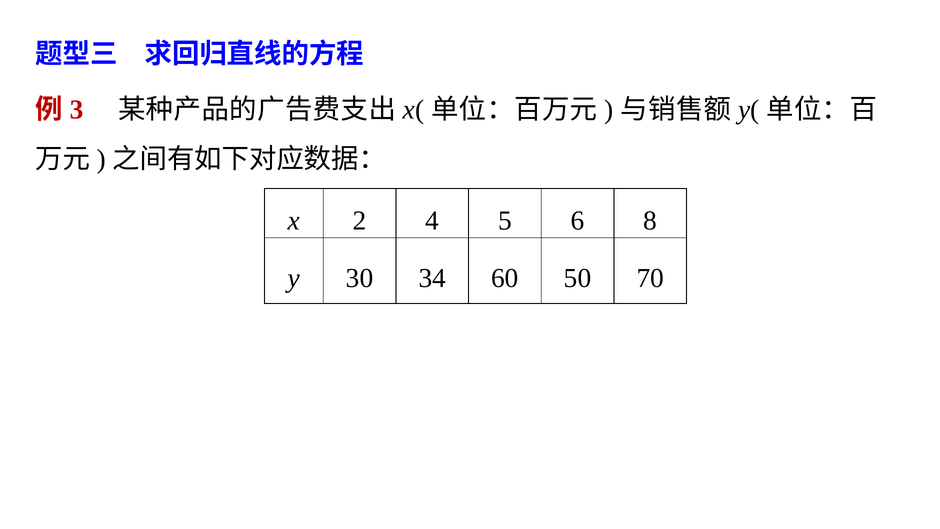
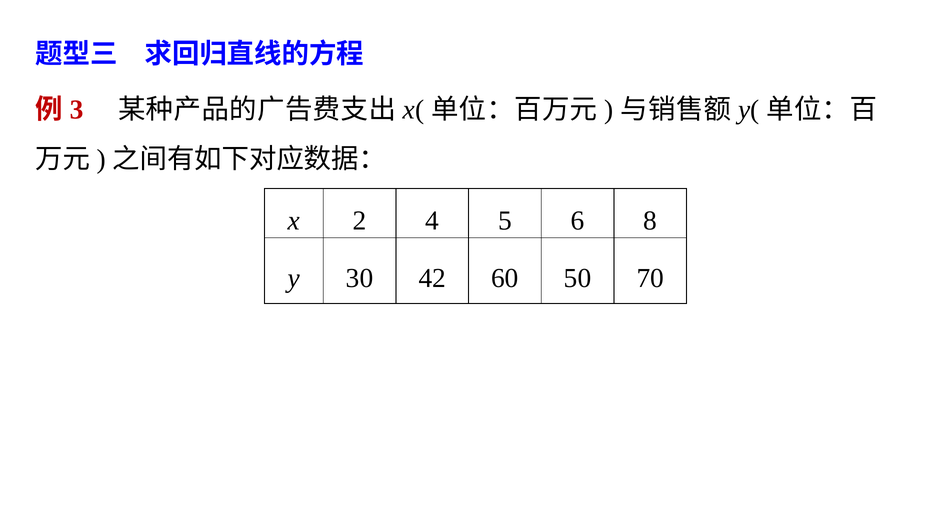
34: 34 -> 42
